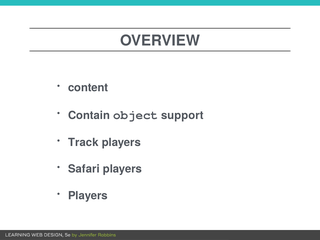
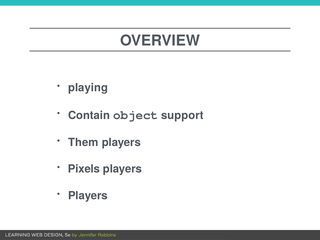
content: content -> playing
Track: Track -> Them
Safari: Safari -> Pixels
